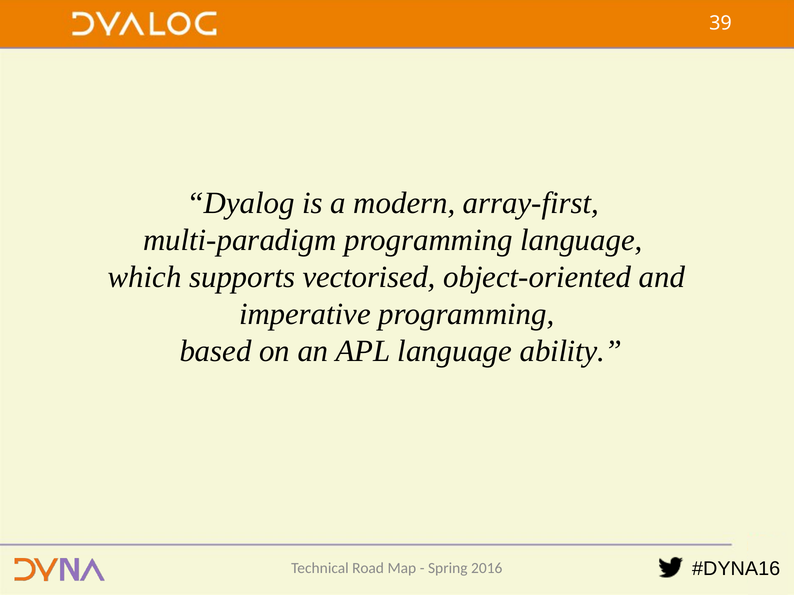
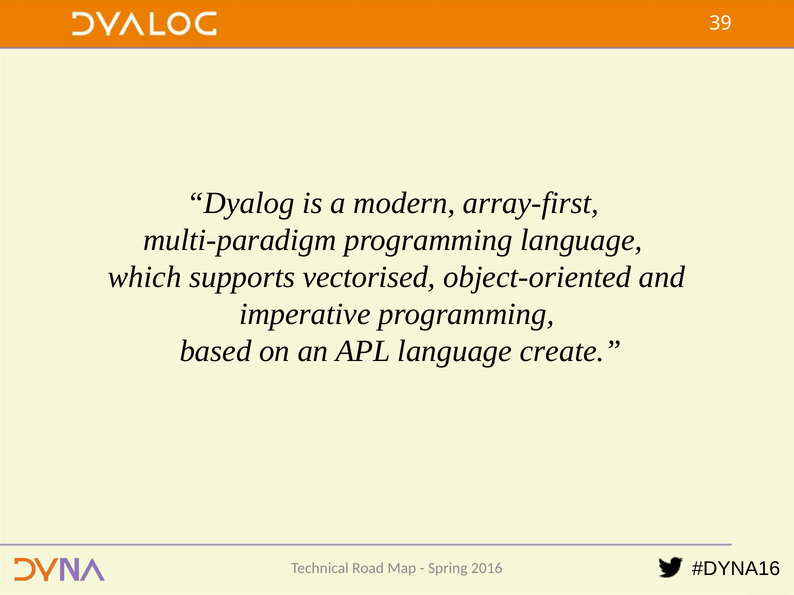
ability: ability -> create
